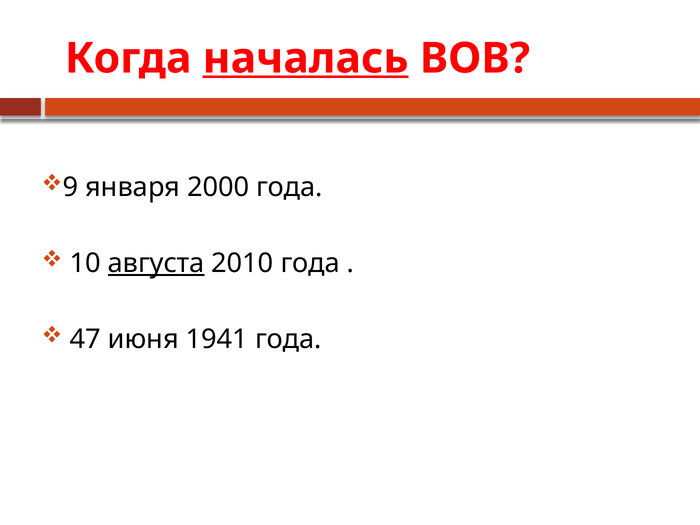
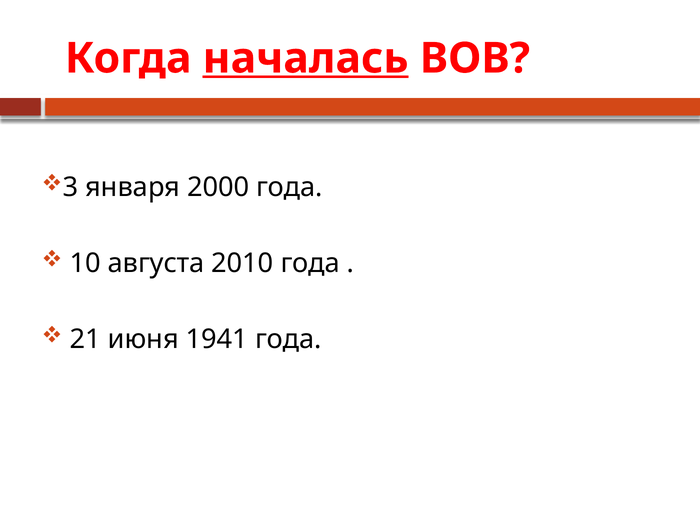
9: 9 -> 3
августа underline: present -> none
47: 47 -> 21
